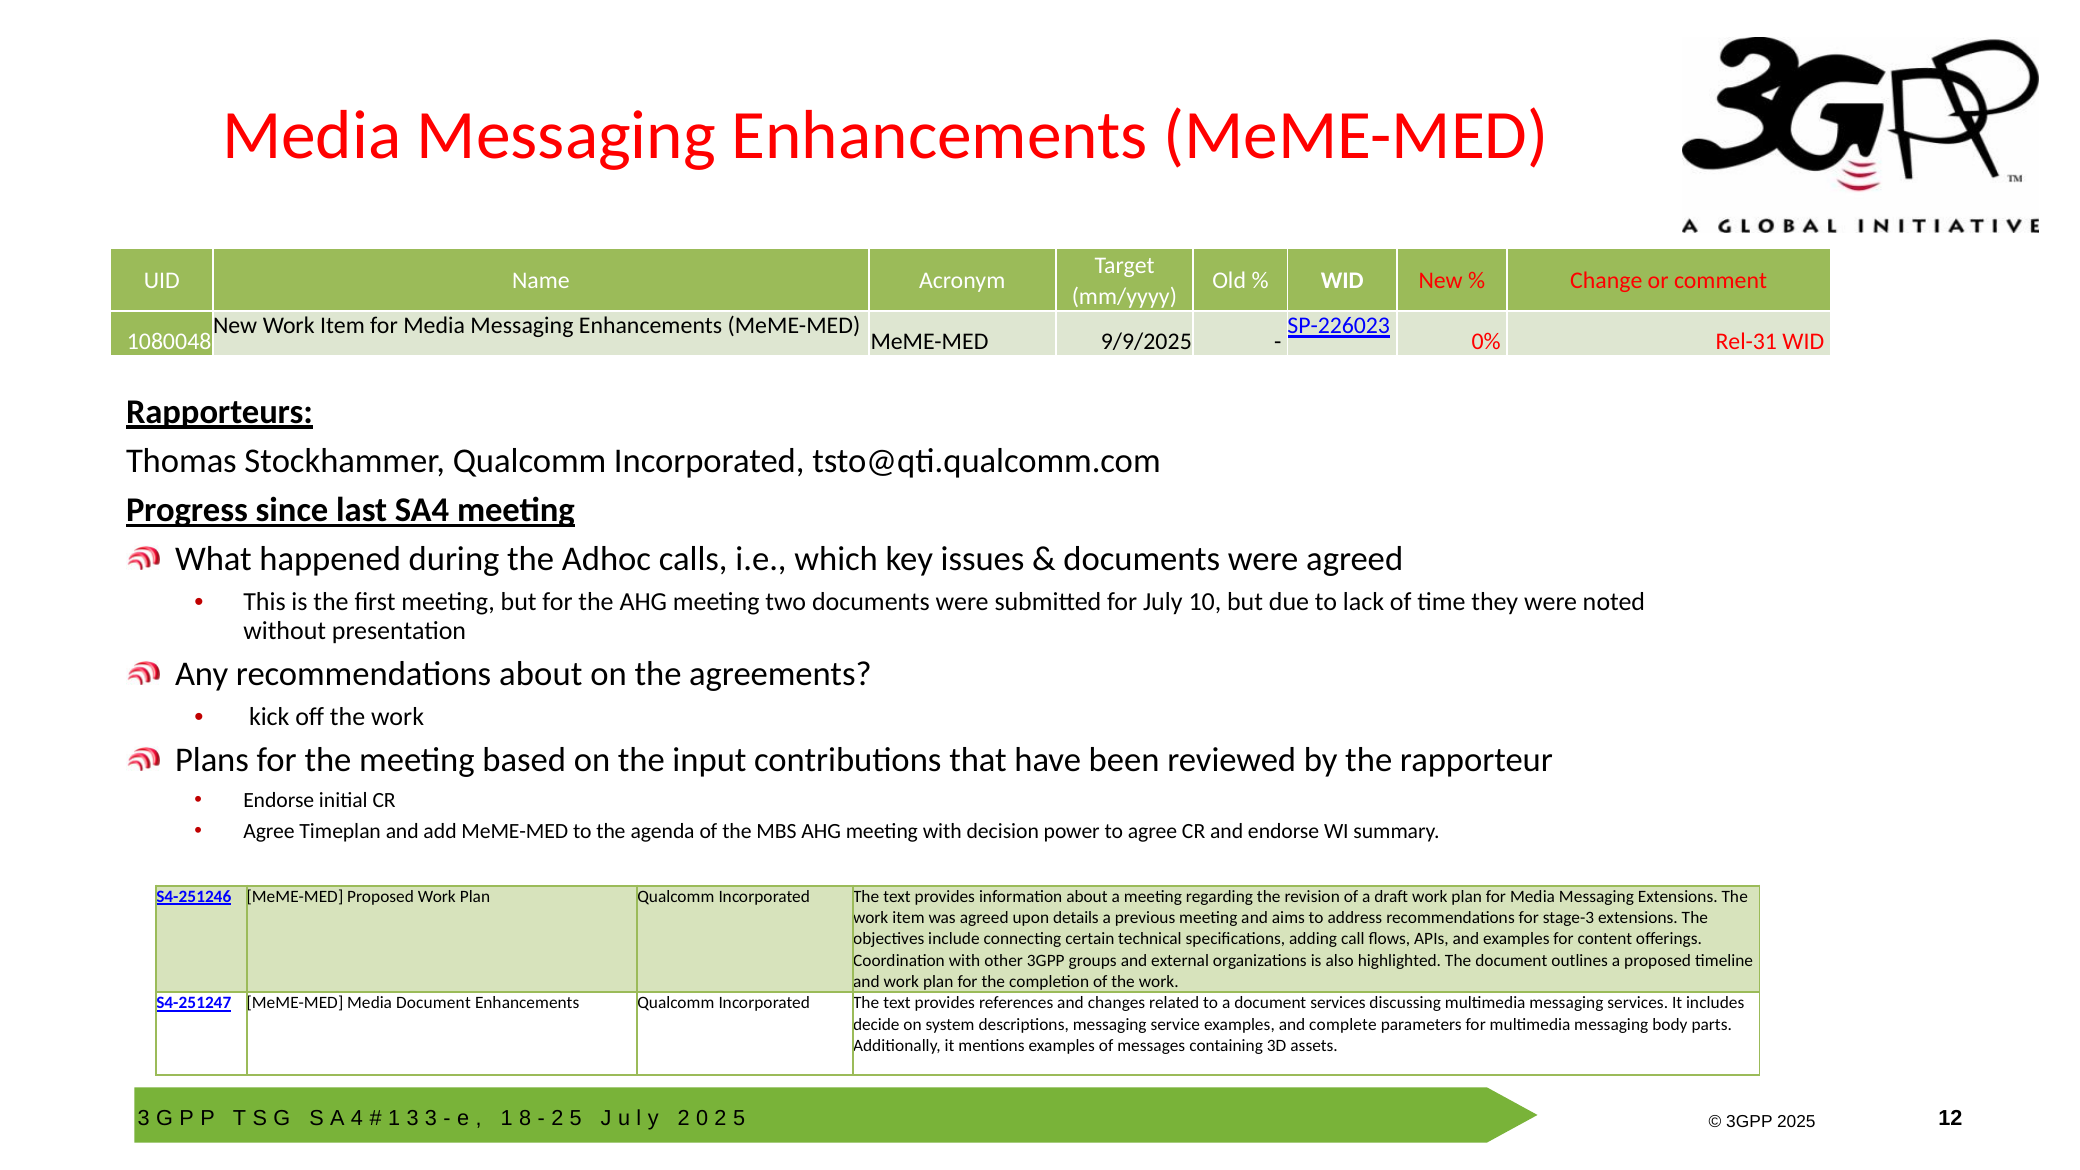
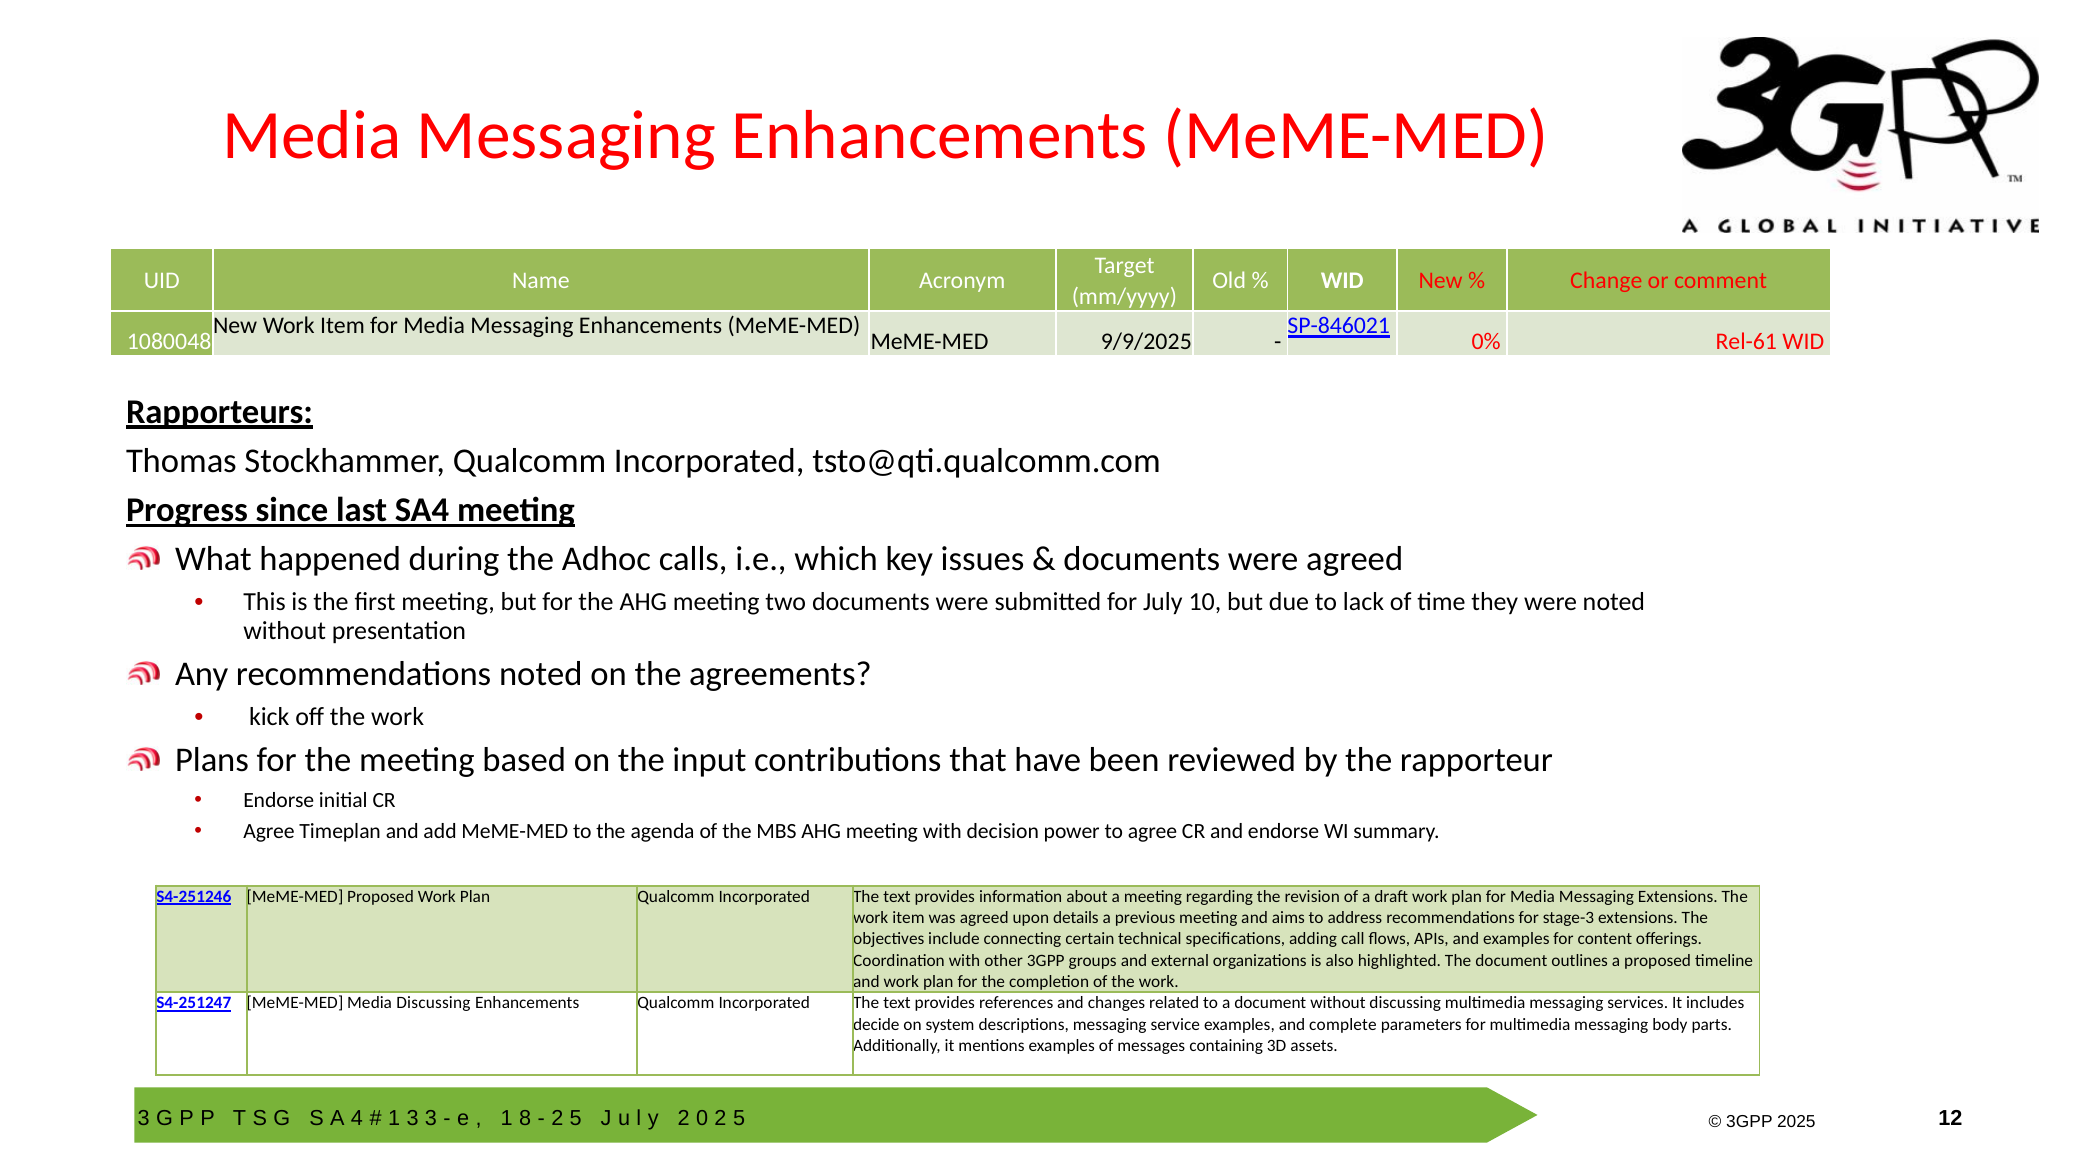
SP-226023: SP-226023 -> SP-846021
Rel-31: Rel-31 -> Rel-61
recommendations about: about -> noted
Media Document: Document -> Discussing
document services: services -> without
